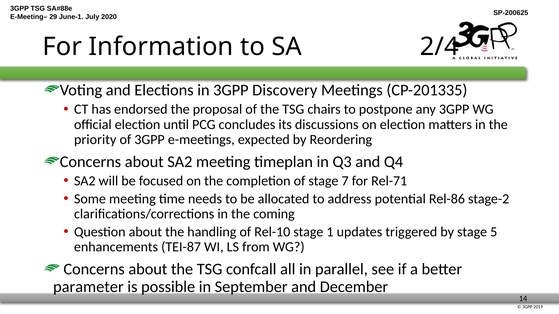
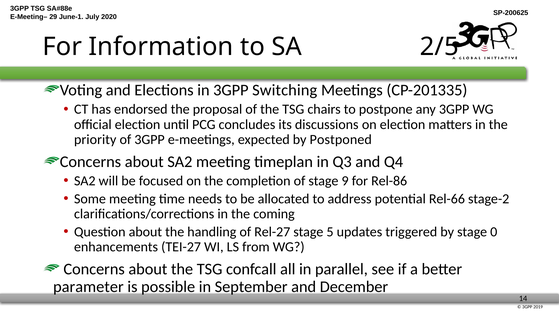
2/4: 2/4 -> 2/5
Discovery: Discovery -> Switching
Reordering: Reordering -> Postponed
7: 7 -> 9
Rel-71: Rel-71 -> Rel-86
Rel-86: Rel-86 -> Rel-66
Rel-10: Rel-10 -> Rel-27
1: 1 -> 5
5: 5 -> 0
TEI-87: TEI-87 -> TEI-27
